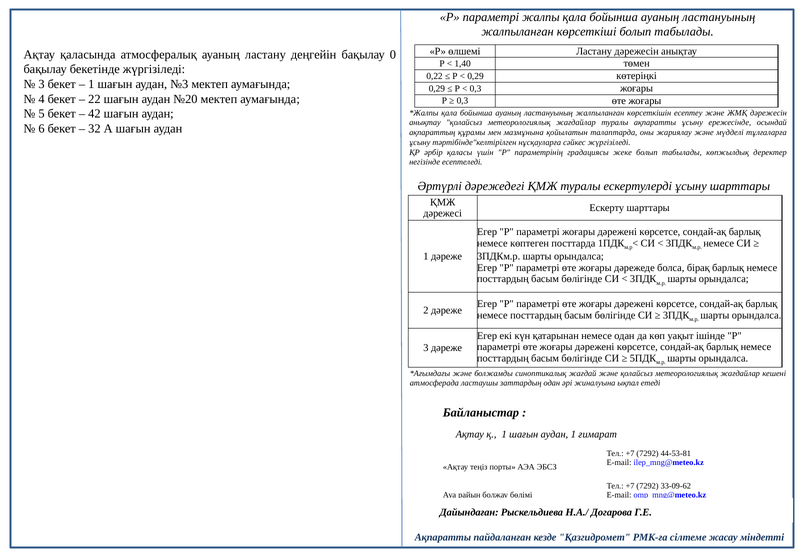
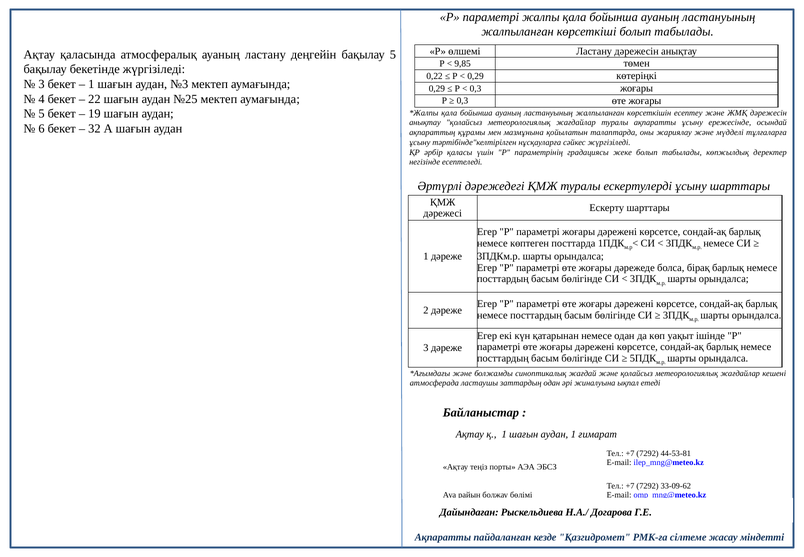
бақылау 0: 0 -> 5
1,40: 1,40 -> 9,85
№20: №20 -> №25
42: 42 -> 19
